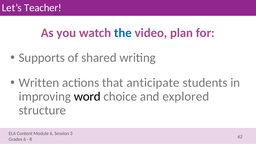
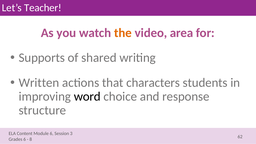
the colour: blue -> orange
plan: plan -> area
anticipate: anticipate -> characters
explored: explored -> response
